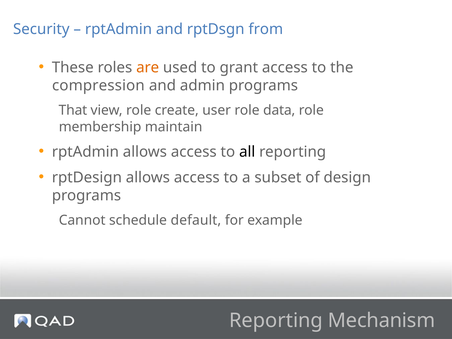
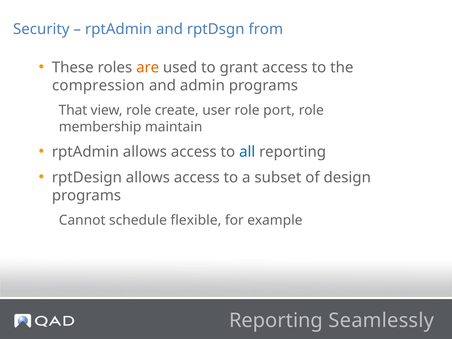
data: data -> port
all colour: black -> blue
default: default -> flexible
Mechanism: Mechanism -> Seamlessly
